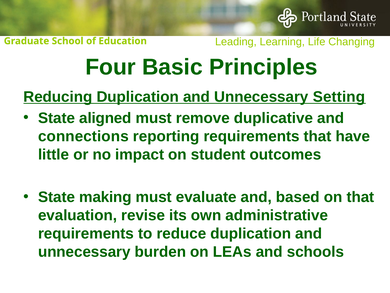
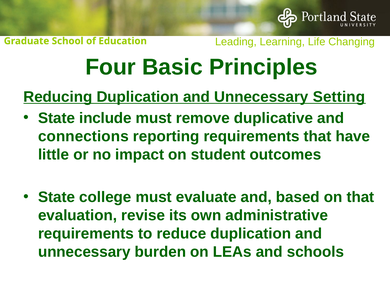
aligned: aligned -> include
making: making -> college
